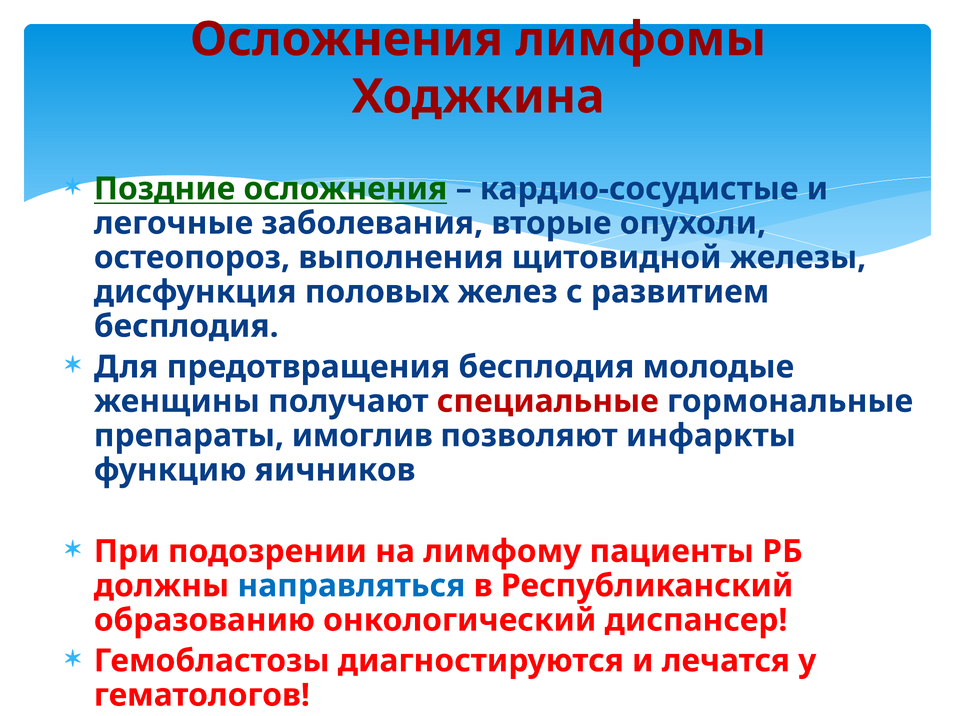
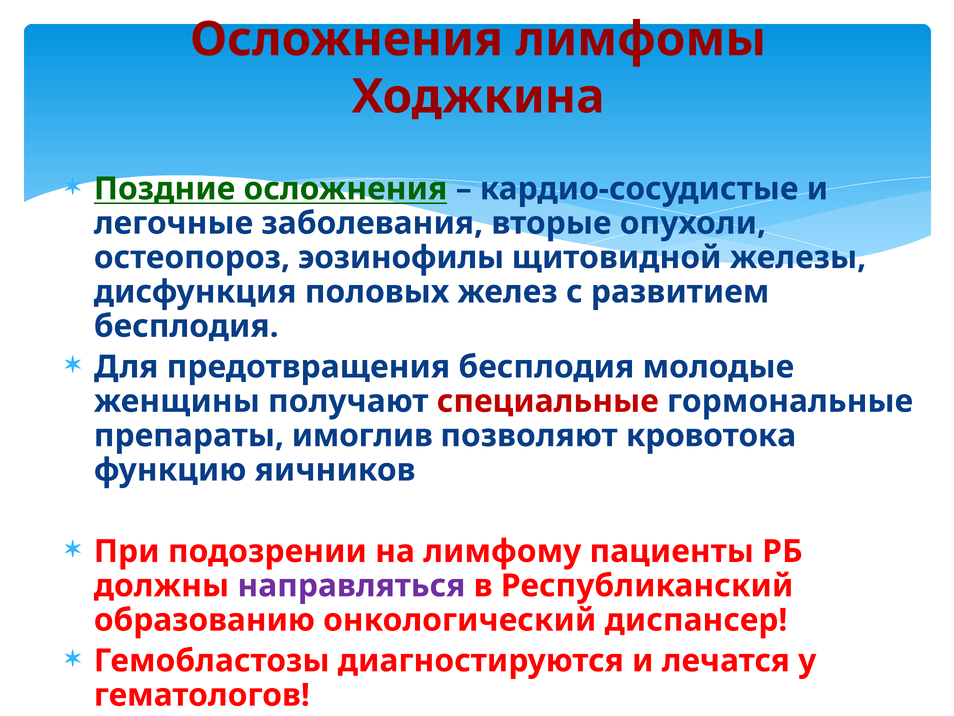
выполнения: выполнения -> эозинофилы
инфаркты: инфаркты -> кровотока
направляться colour: blue -> purple
